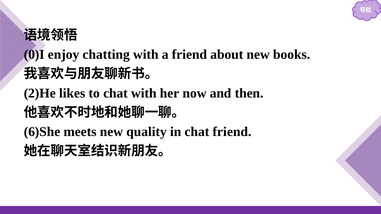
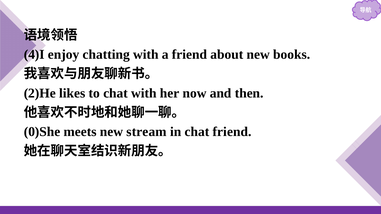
0)I: 0)I -> 4)I
6)She: 6)She -> 0)She
quality: quality -> stream
